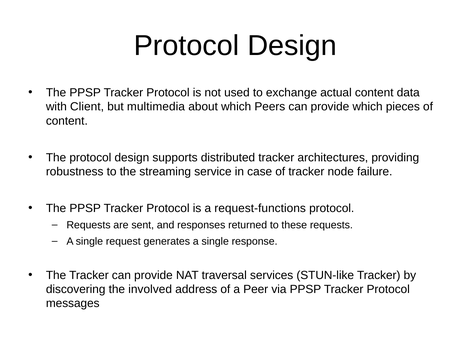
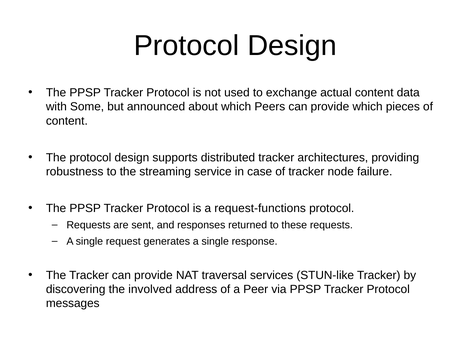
Client: Client -> Some
multimedia: multimedia -> announced
